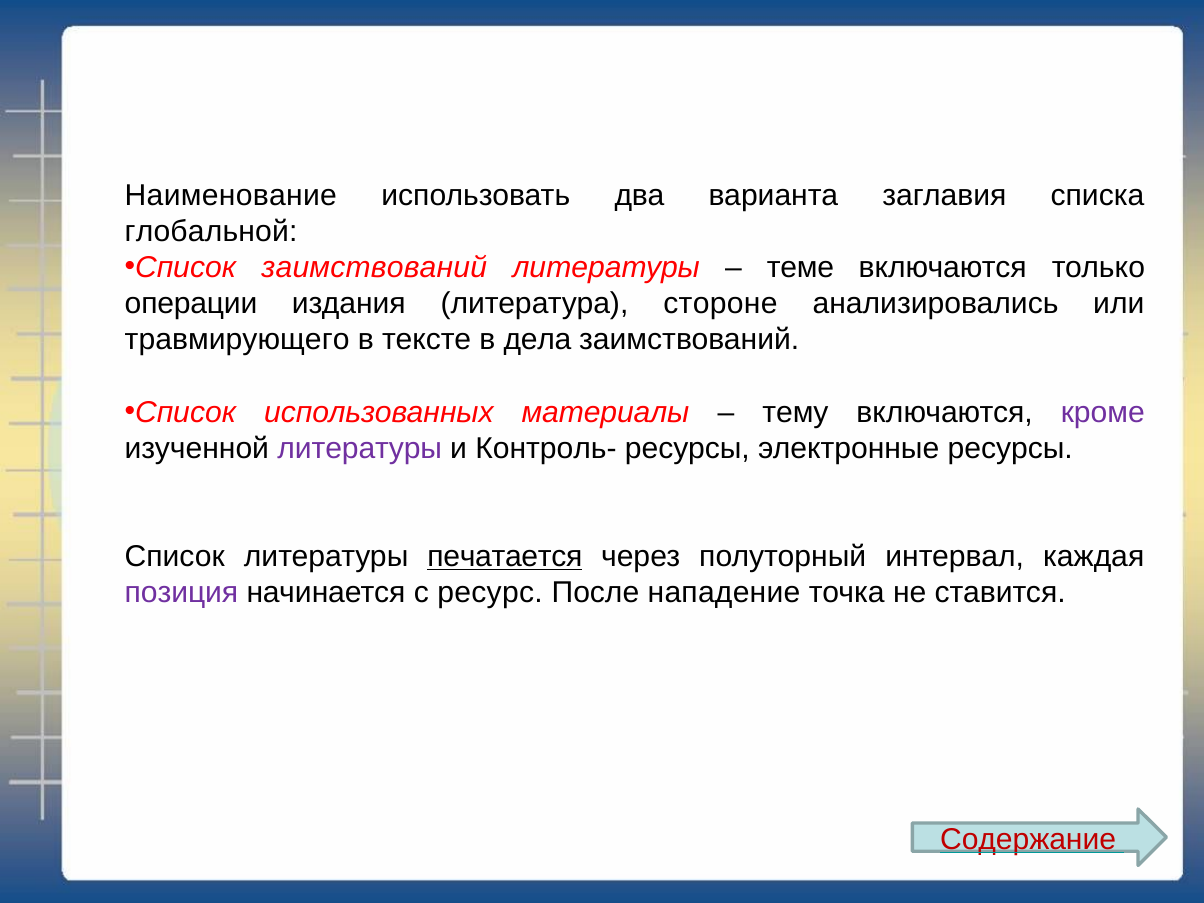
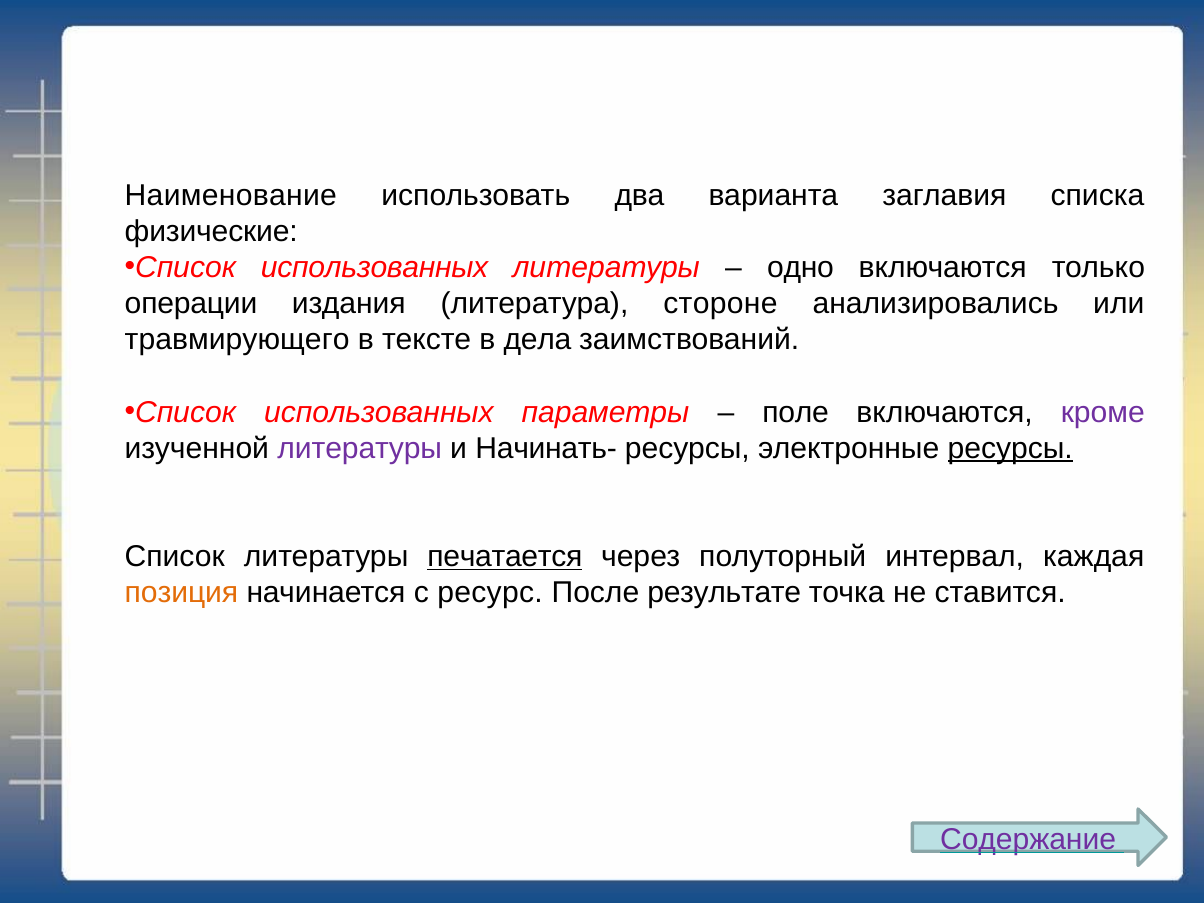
глобальной: глобальной -> физические
заимствований at (374, 268): заимствований -> использованных
теме: теме -> одно
материалы: материалы -> параметры
тему: тему -> поле
Контроль-: Контроль- -> Начинать-
ресурсы at (1010, 448) underline: none -> present
позиция colour: purple -> orange
нападение: нападение -> результате
Содержание colour: red -> purple
